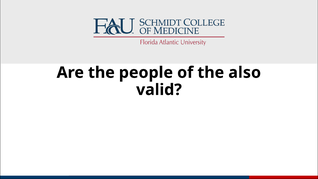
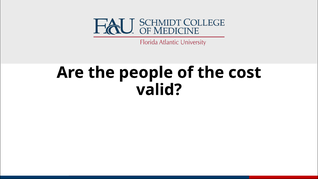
also: also -> cost
